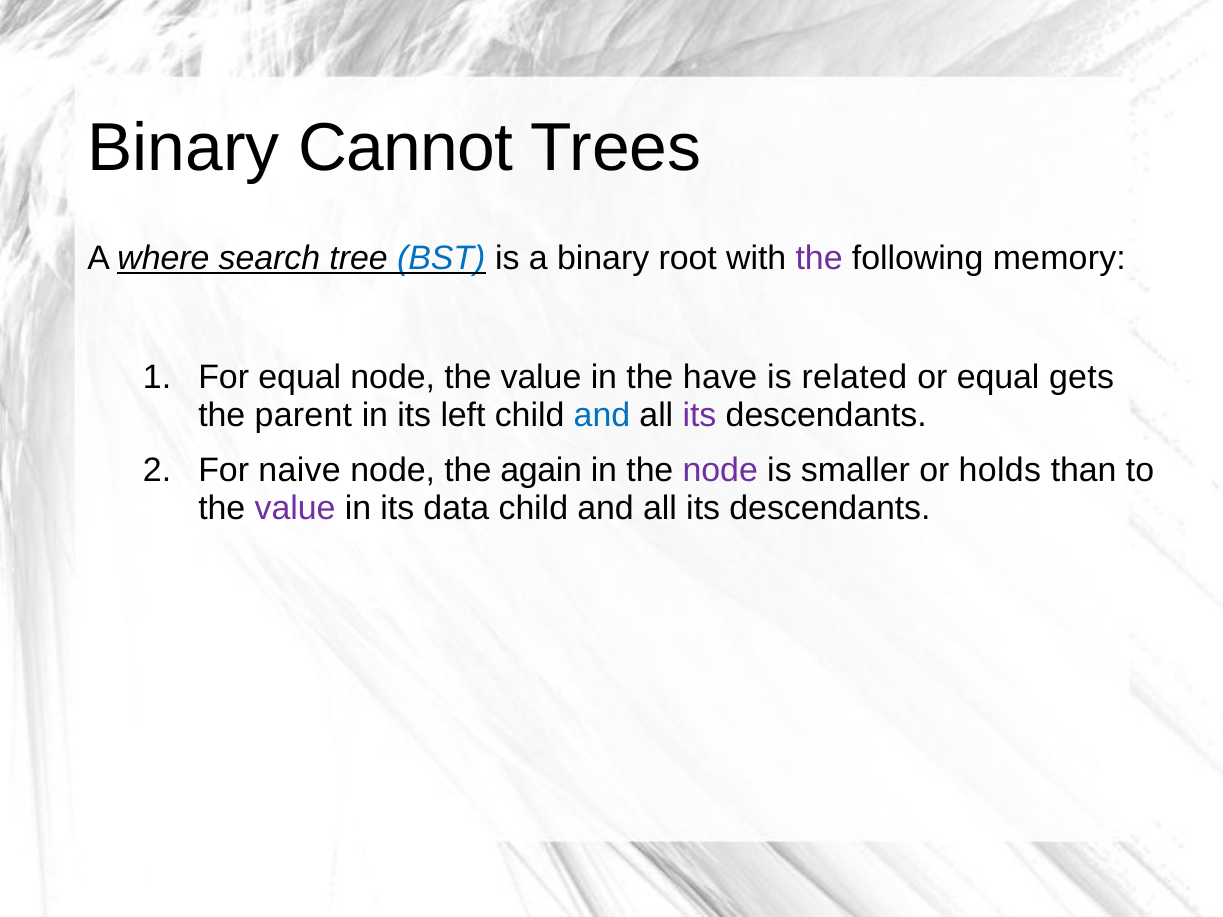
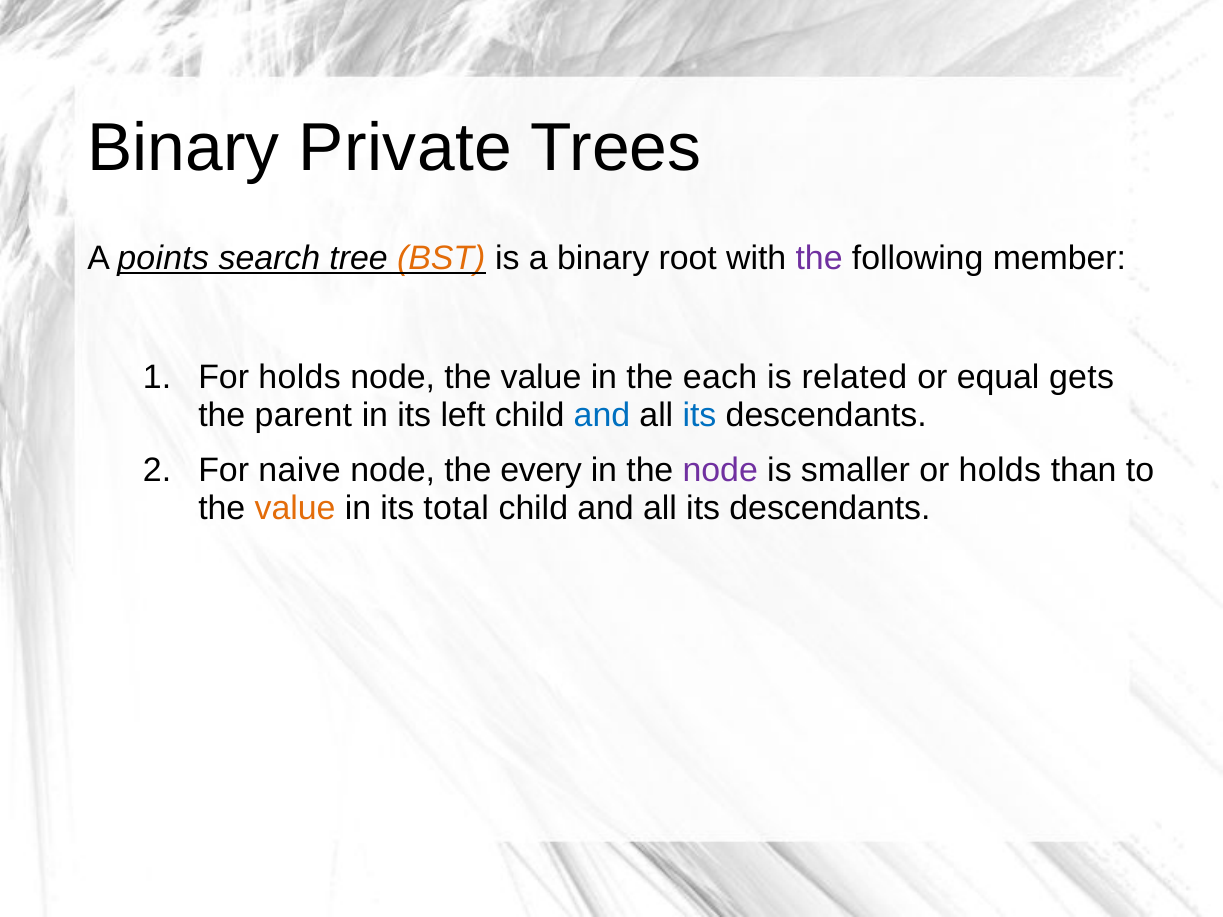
Cannot: Cannot -> Private
where: where -> points
BST colour: blue -> orange
memory: memory -> member
For equal: equal -> holds
have: have -> each
its at (699, 416) colour: purple -> blue
again: again -> every
value at (295, 509) colour: purple -> orange
data: data -> total
